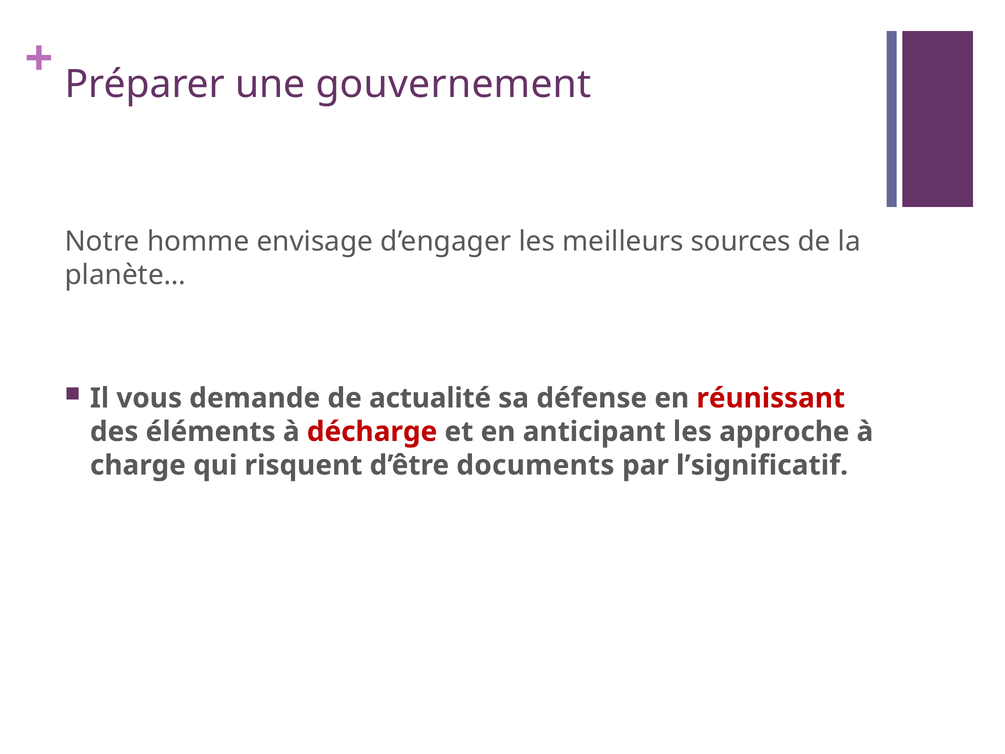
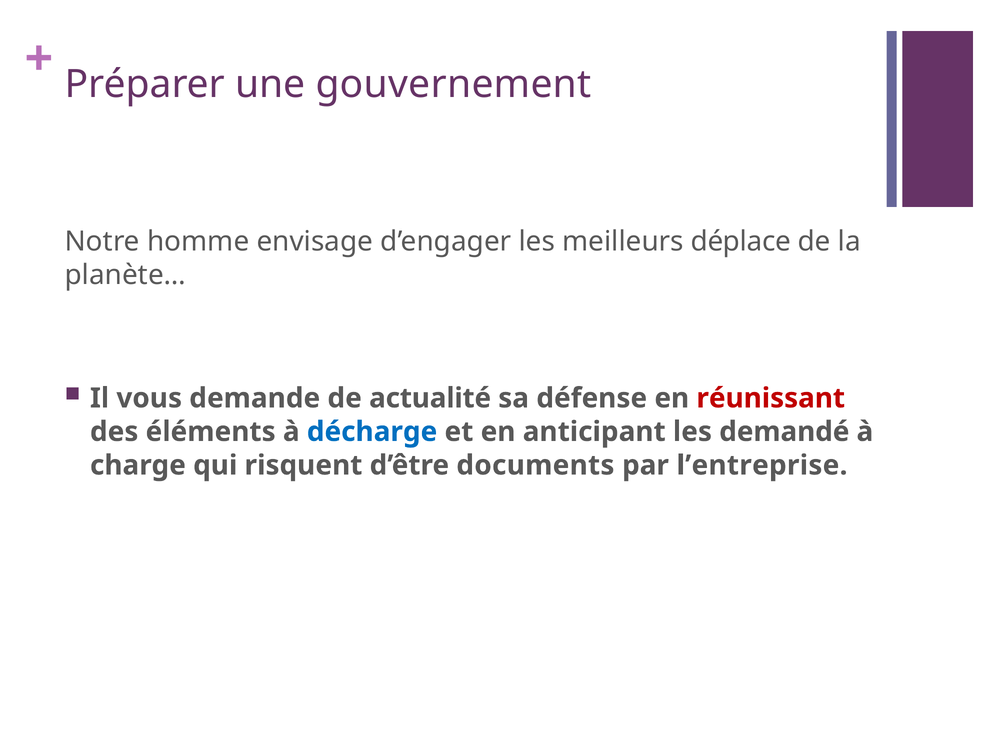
sources: sources -> déplace
décharge colour: red -> blue
approche: approche -> demandé
l’significatif: l’significatif -> l’entreprise
